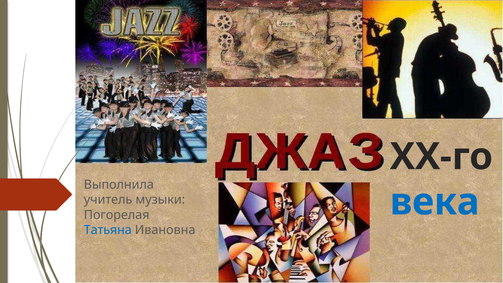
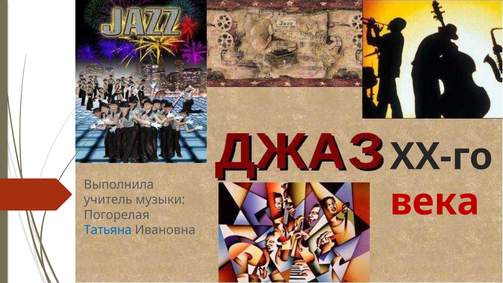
века colour: blue -> red
